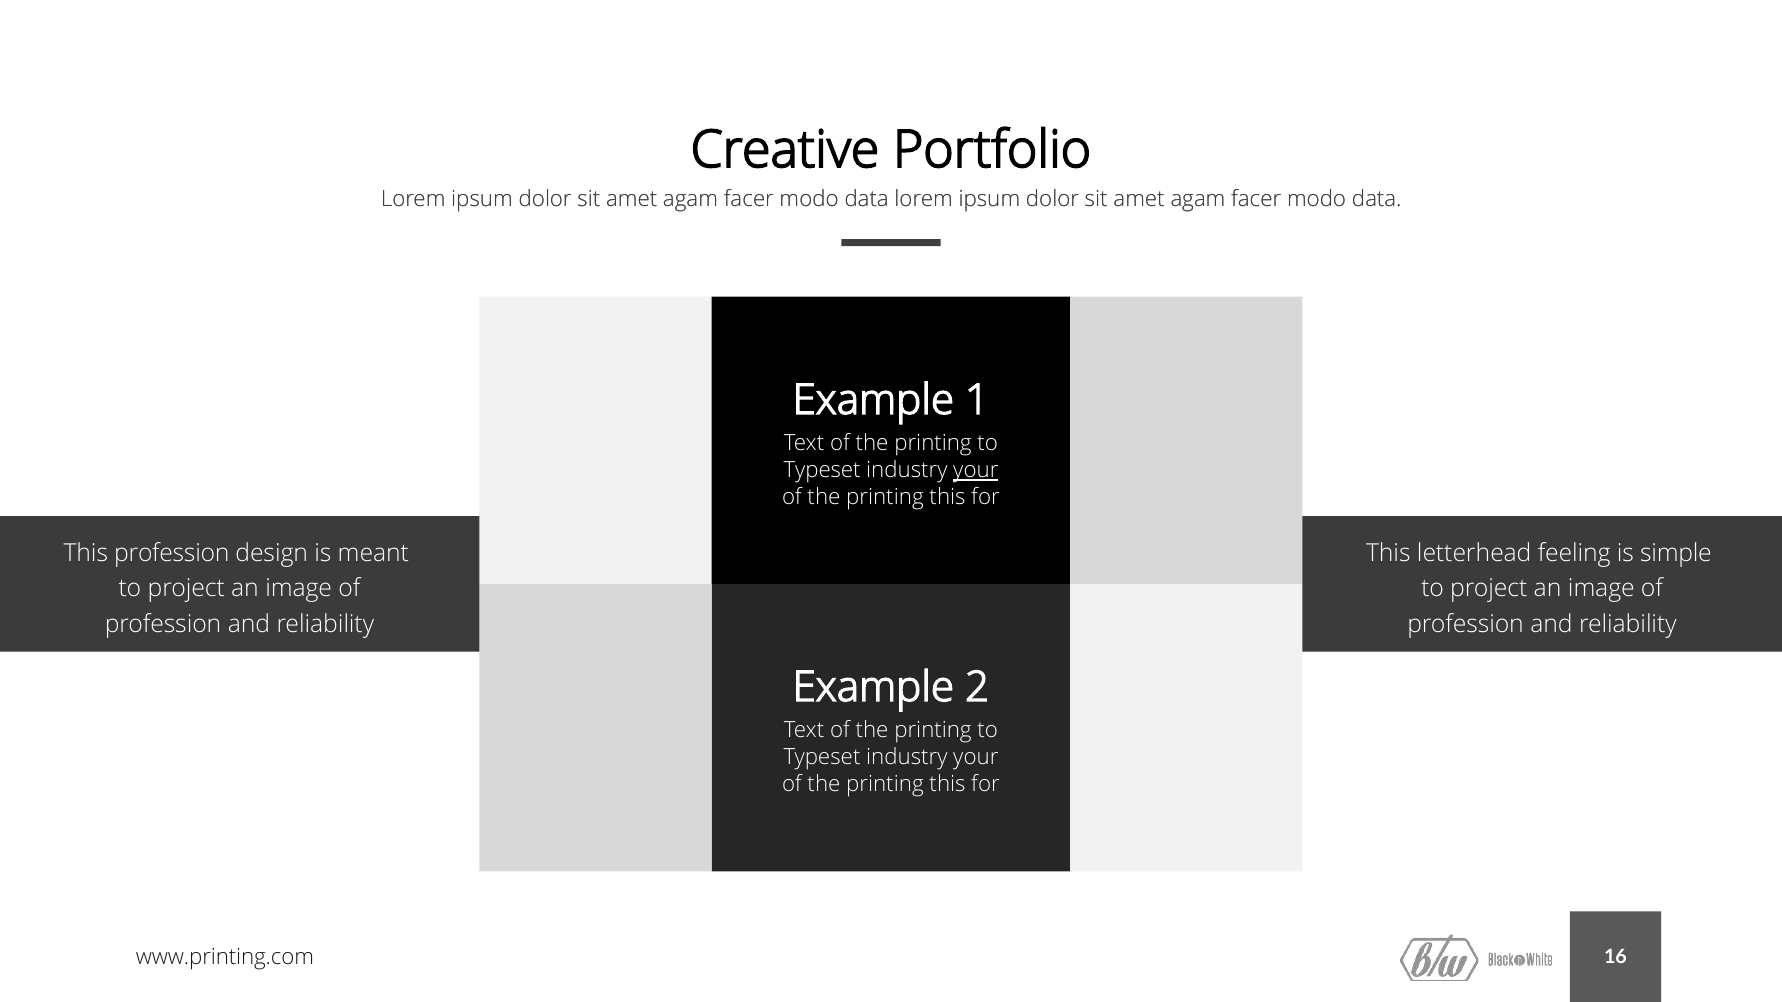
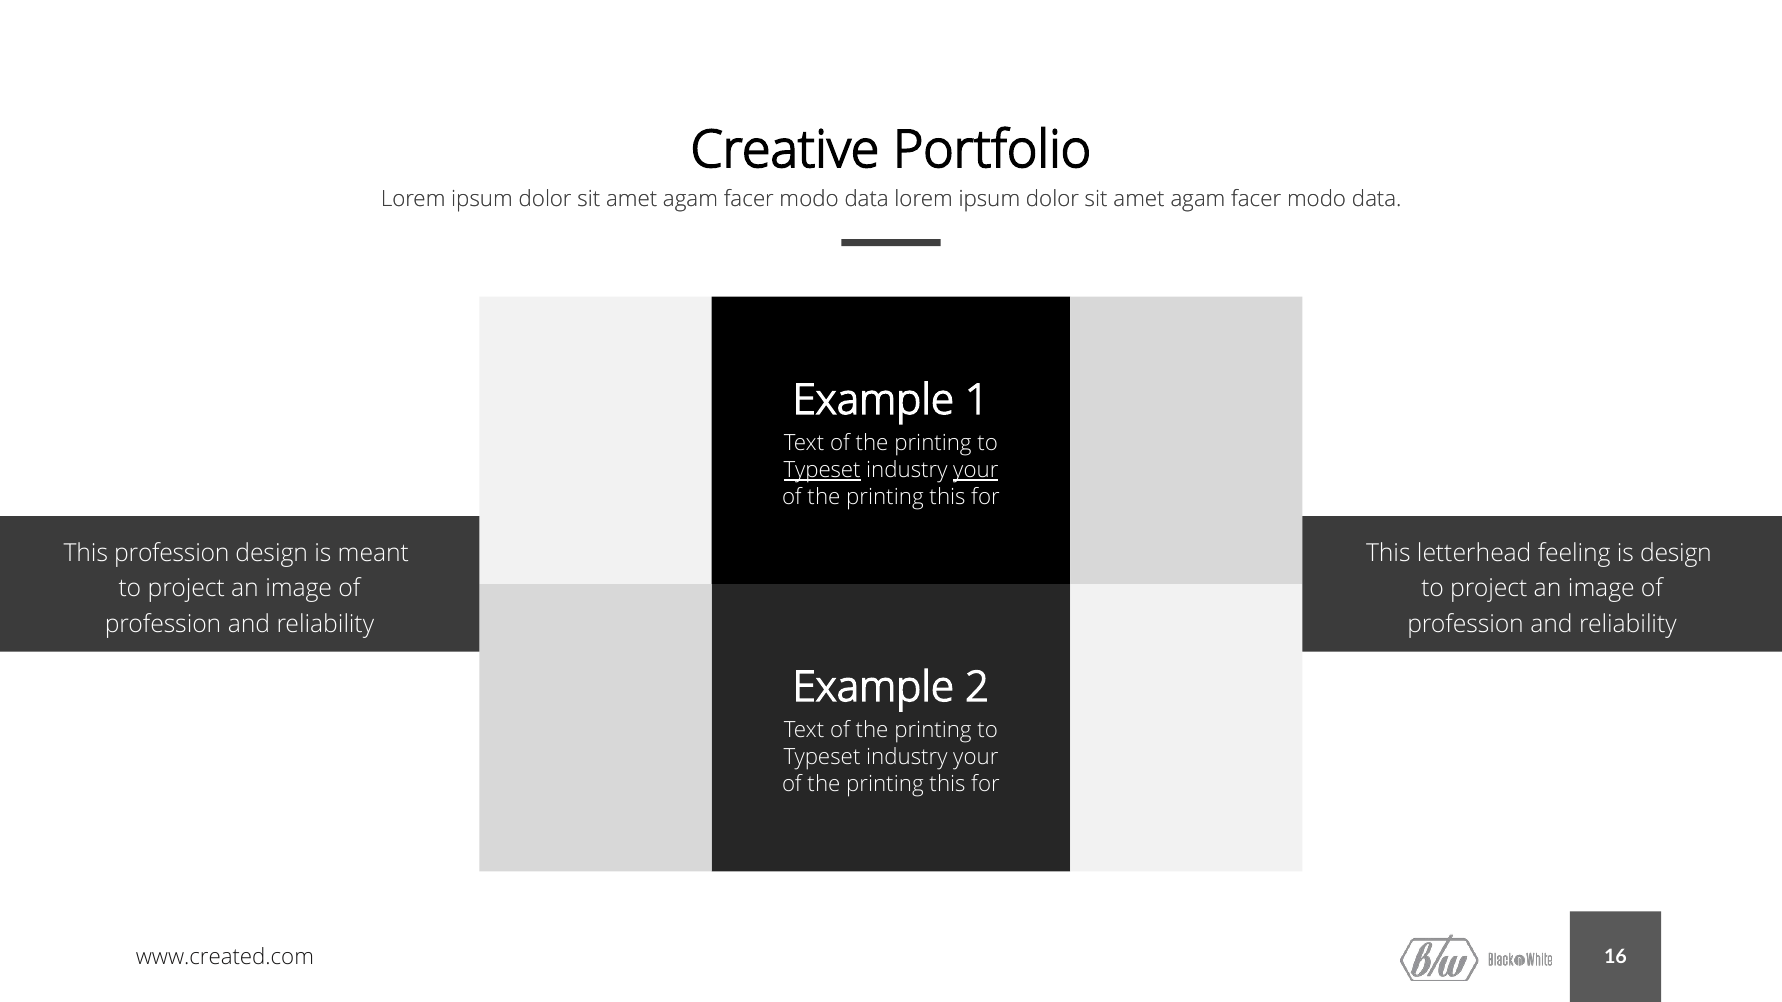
Typeset at (822, 470) underline: none -> present
is simple: simple -> design
www.printing.com: www.printing.com -> www.created.com
